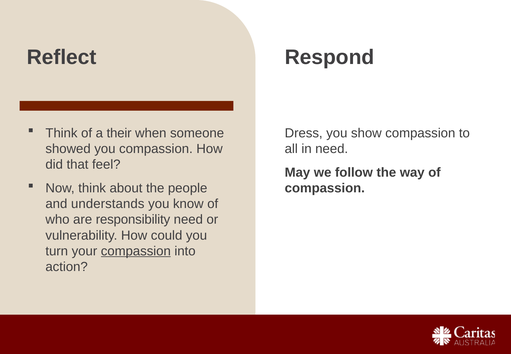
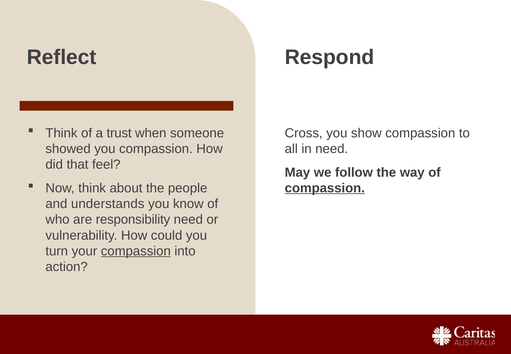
their: their -> trust
Dress: Dress -> Cross
compassion at (325, 188) underline: none -> present
